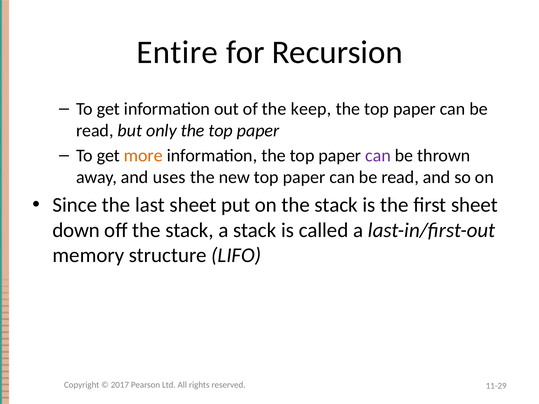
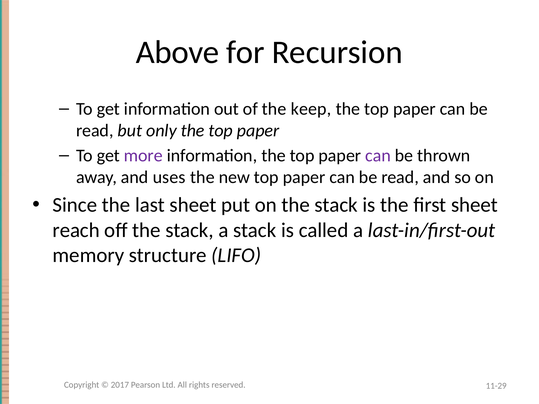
Entire: Entire -> Above
more colour: orange -> purple
down: down -> reach
